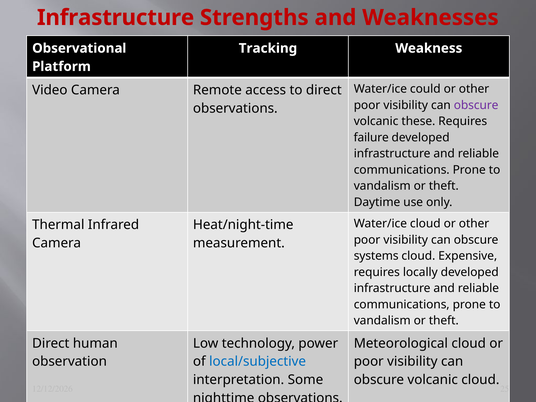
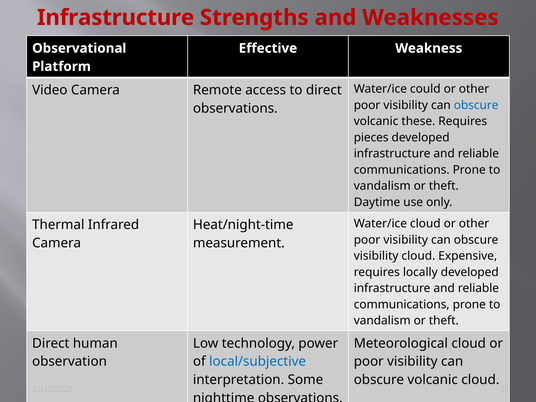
Tracking: Tracking -> Effective
obscure at (476, 105) colour: purple -> blue
failure: failure -> pieces
systems at (376, 256): systems -> visibility
